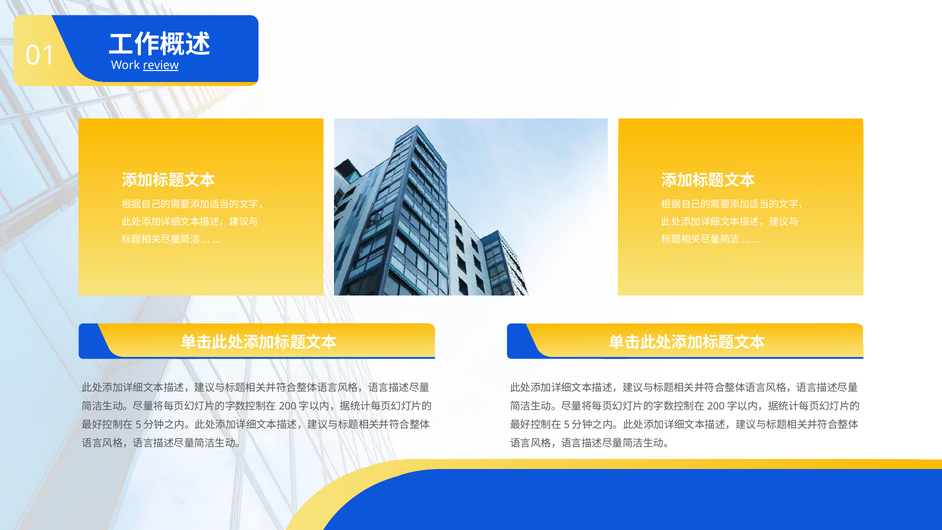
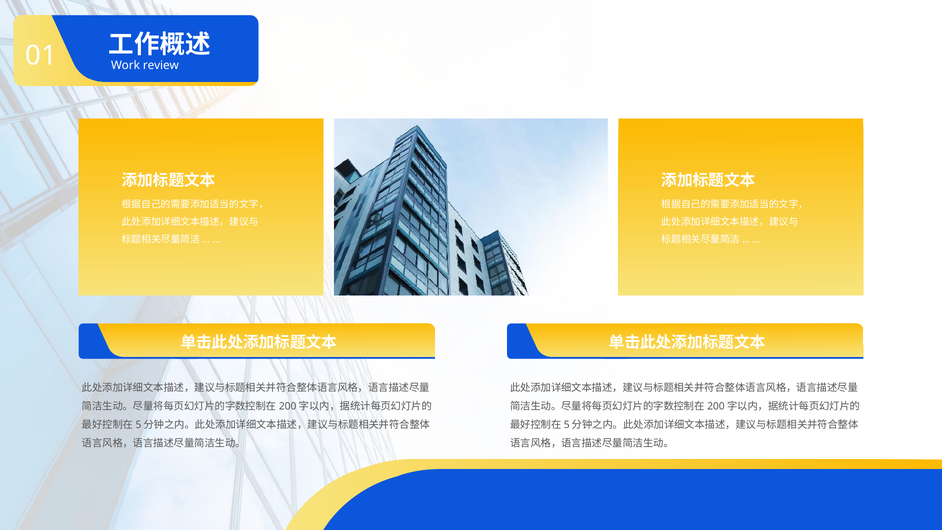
review underline: present -> none
